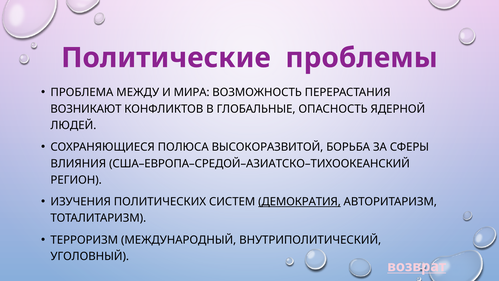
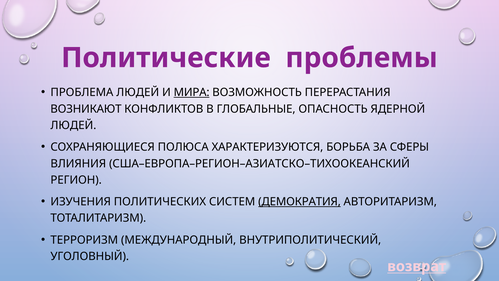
ПРОБЛЕМА МЕЖДУ: МЕЖДУ -> ЛЮДЕЙ
МИРА underline: none -> present
ВЫСОКОРАЗВИТОЙ: ВЫСОКОРАЗВИТОЙ -> ХАРАКТЕРИЗУЮТСЯ
США–ЕВРОПА–СРЕДОЙ–АЗИАТСКО–ТИХООКЕАНСКИЙ: США–ЕВРОПА–СРЕДОЙ–АЗИАТСКО–ТИХООКЕАНСКИЙ -> США–ЕВРОПА–РЕГИОН–АЗИАТСКО–ТИХООКЕАНСКИЙ
